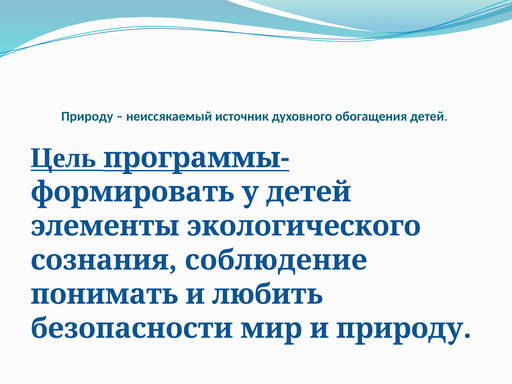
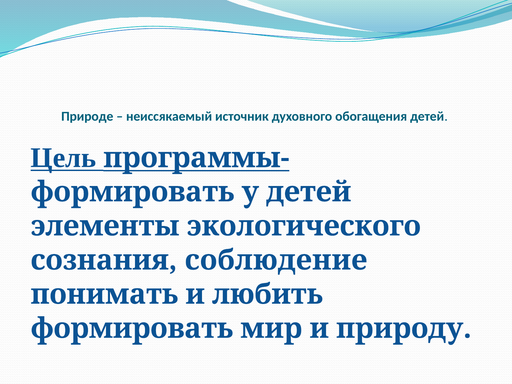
Природу at (87, 116): Природу -> Природе
безопасности at (132, 328): безопасности -> формировать
